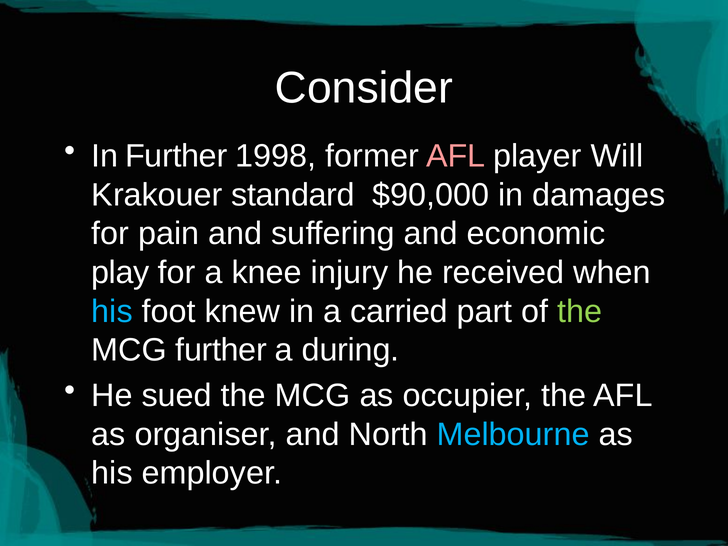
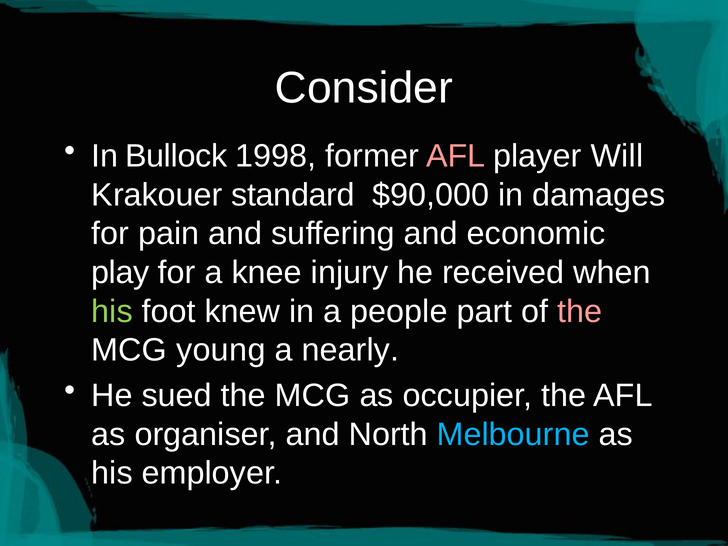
In Further: Further -> Bullock
his at (112, 311) colour: light blue -> light green
carried: carried -> people
the at (580, 311) colour: light green -> pink
MCG further: further -> young
during: during -> nearly
